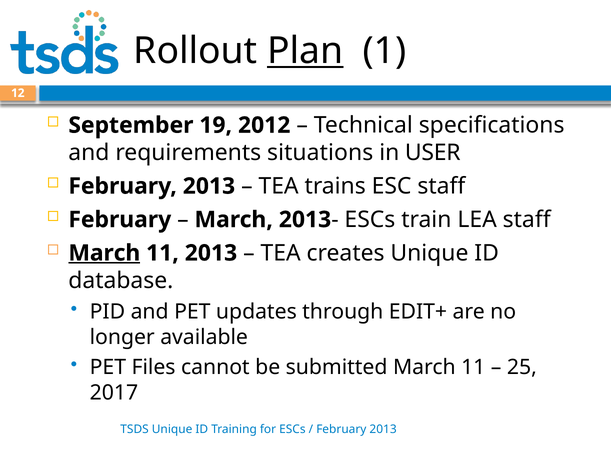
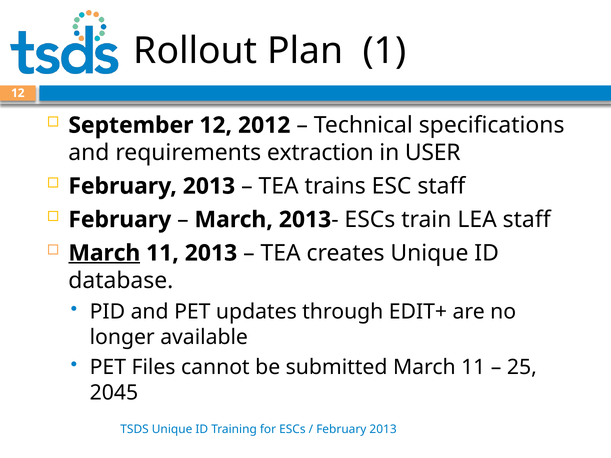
Plan underline: present -> none
September 19: 19 -> 12
situations: situations -> extraction
2017: 2017 -> 2045
